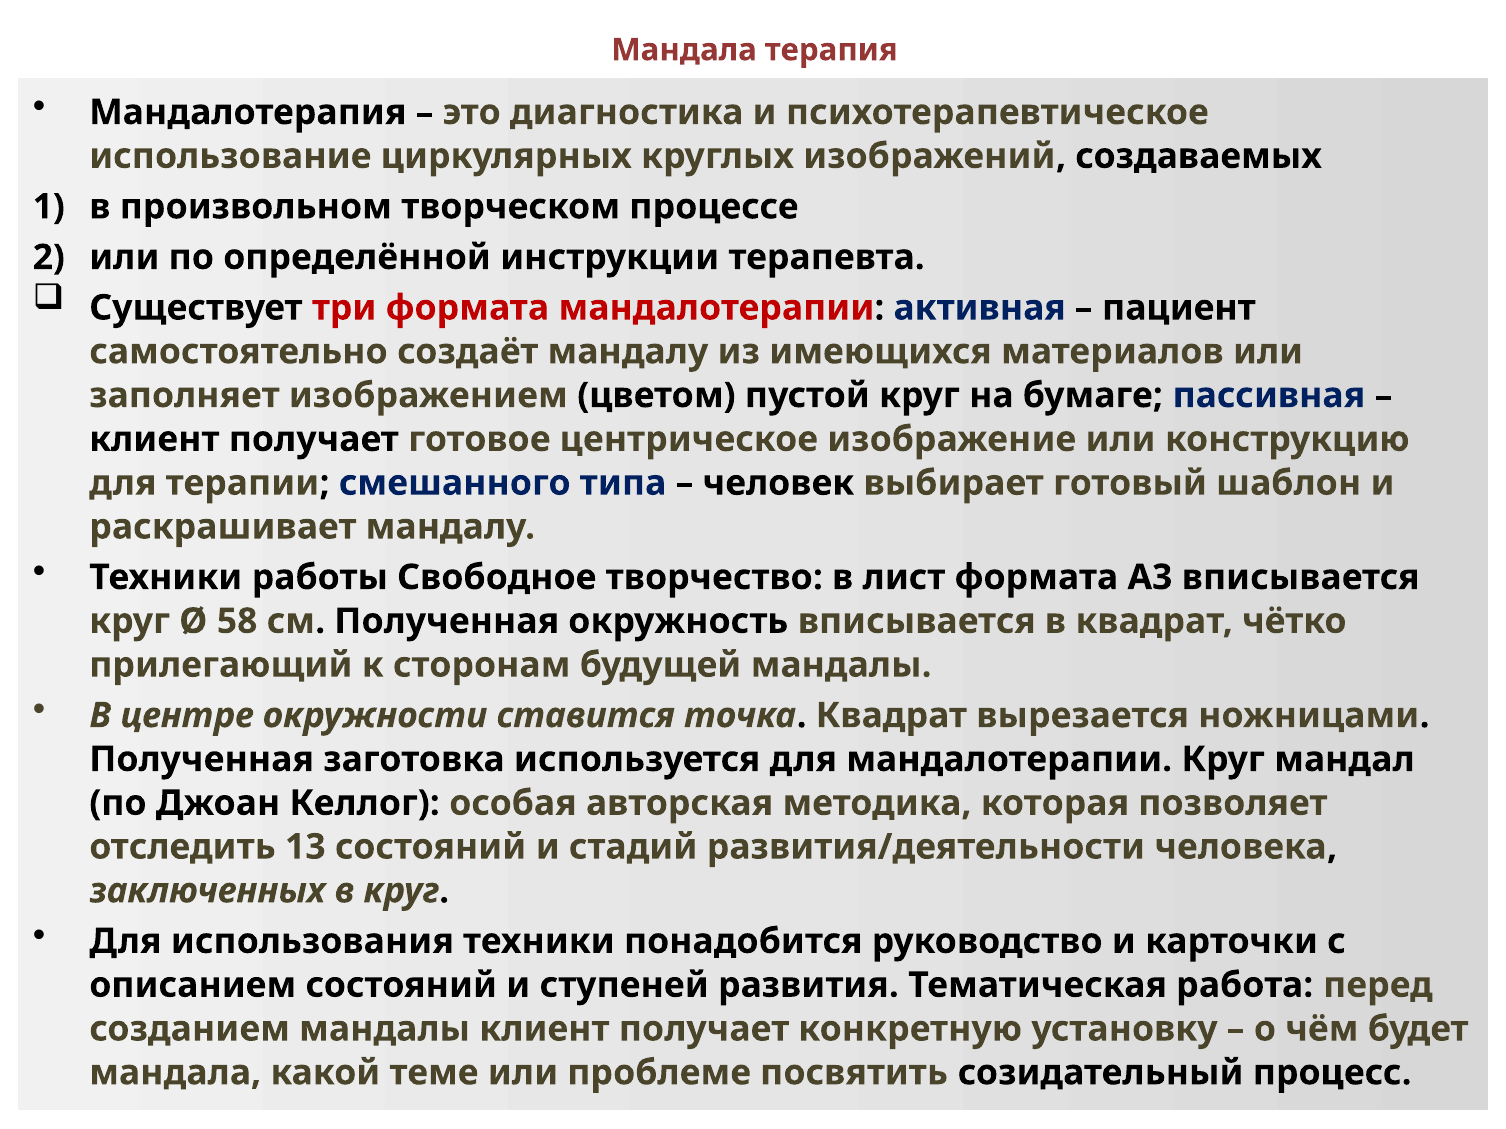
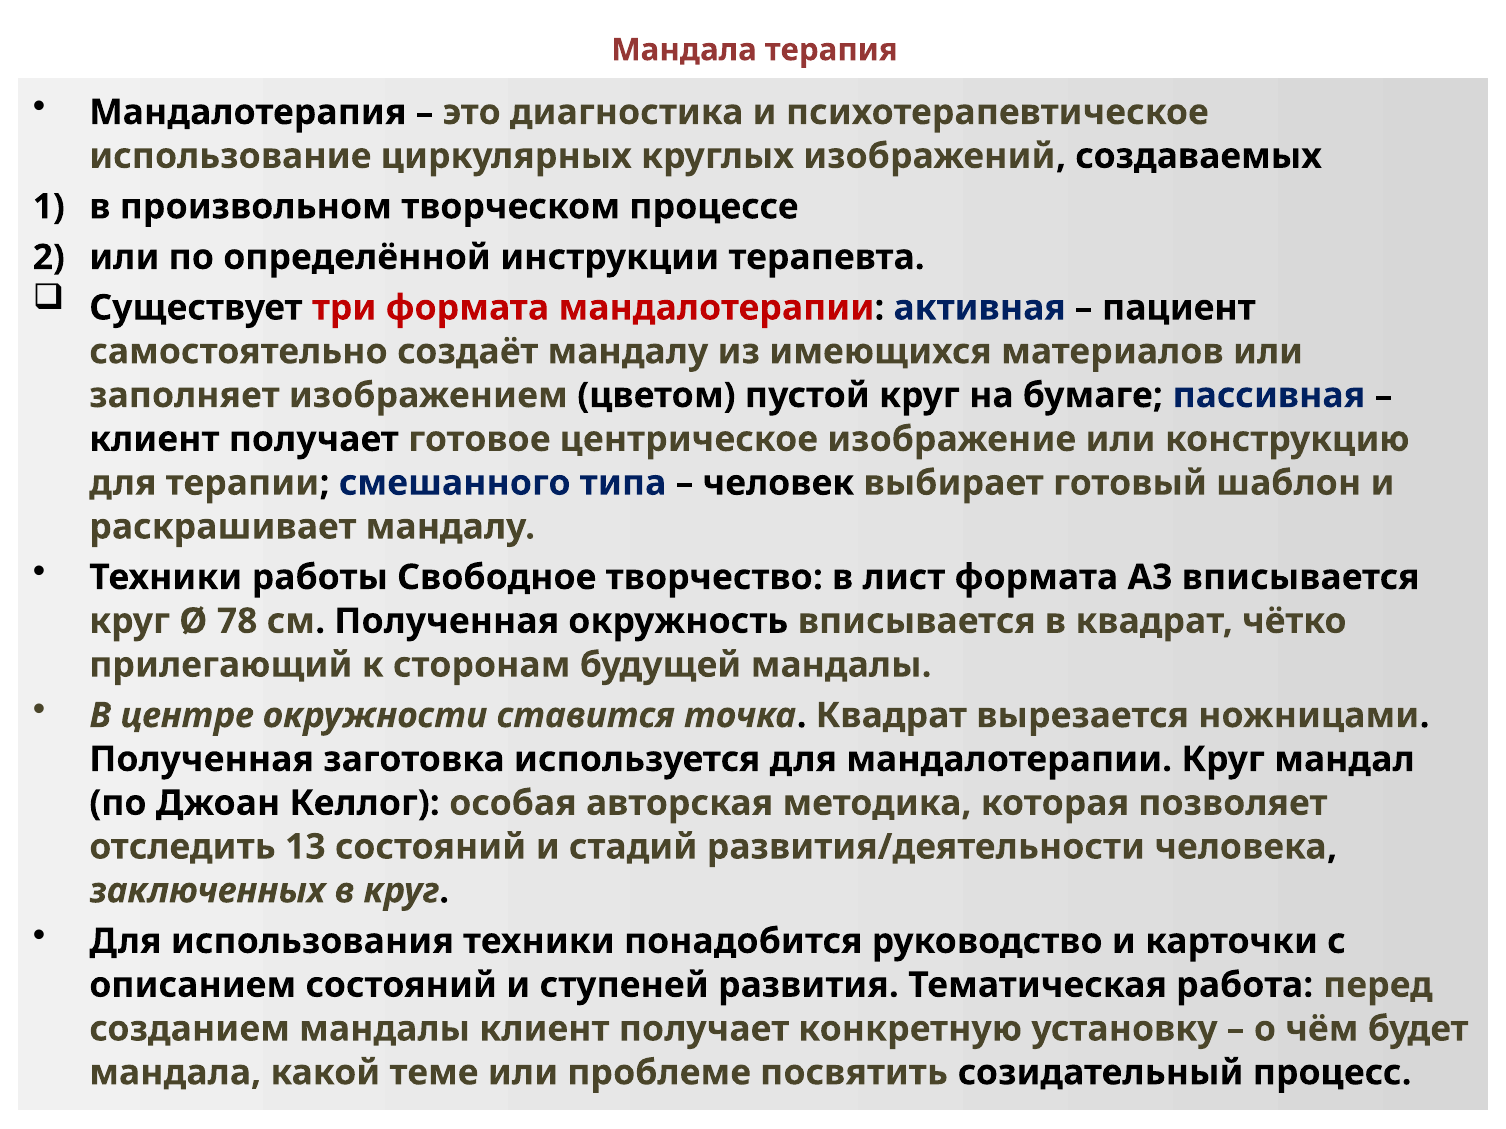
58: 58 -> 78
